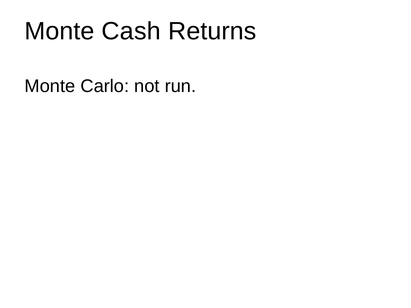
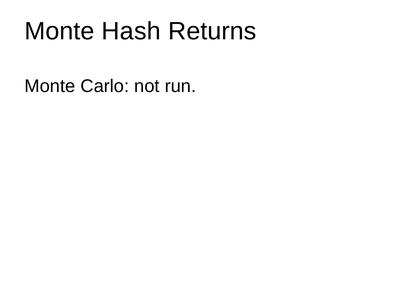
Cash: Cash -> Hash
